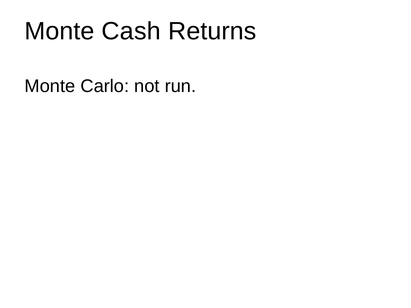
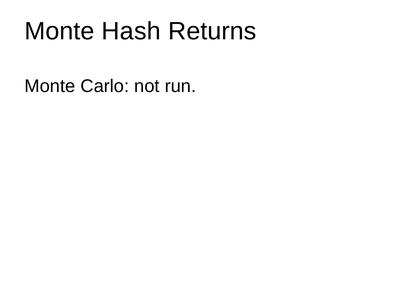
Cash: Cash -> Hash
